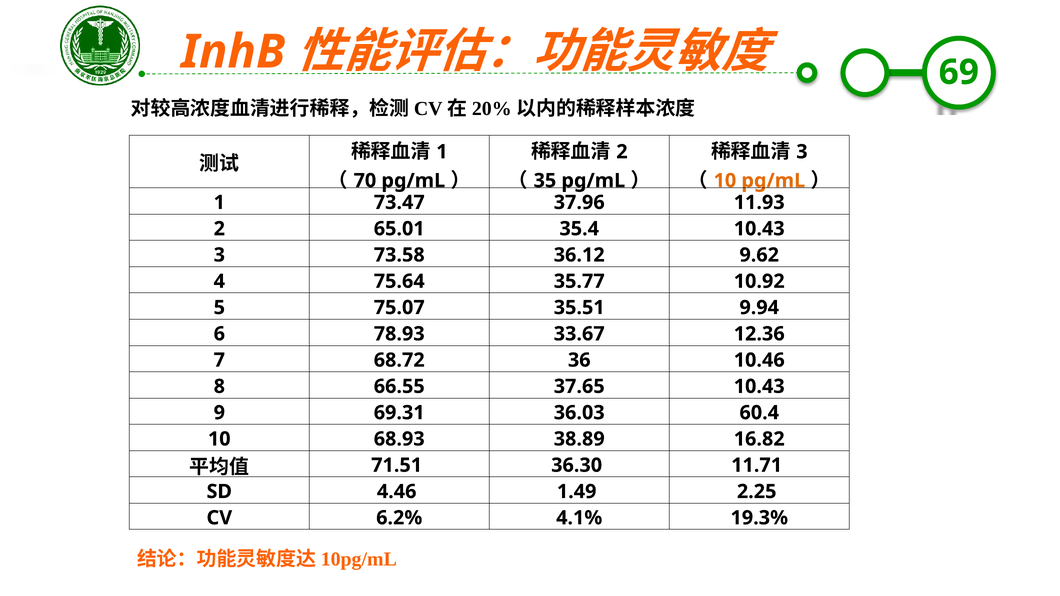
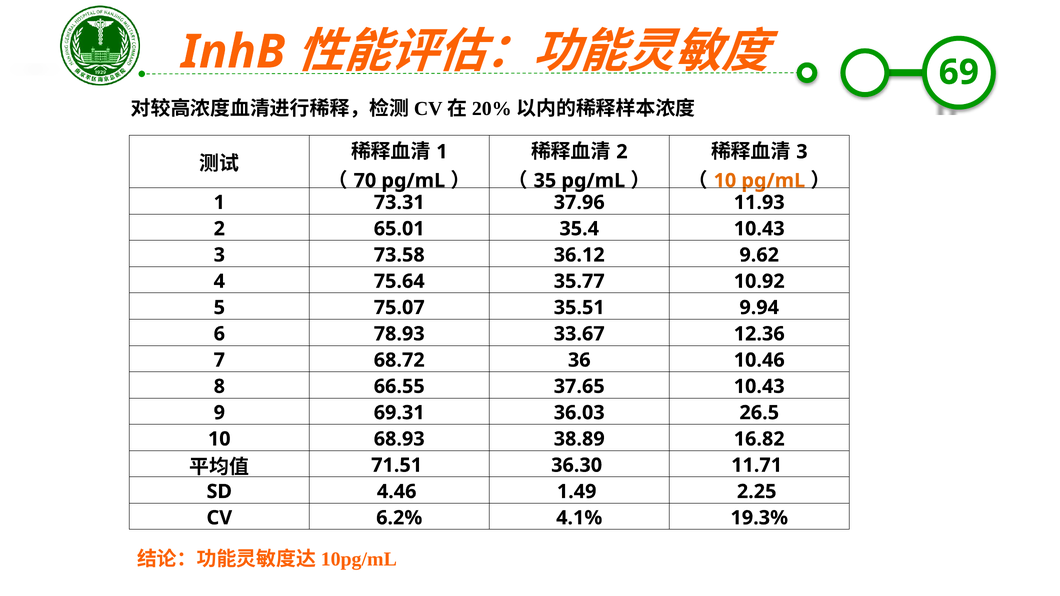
73.47: 73.47 -> 73.31
60.4: 60.4 -> 26.5
